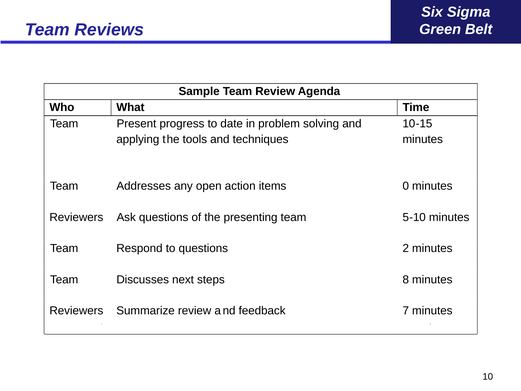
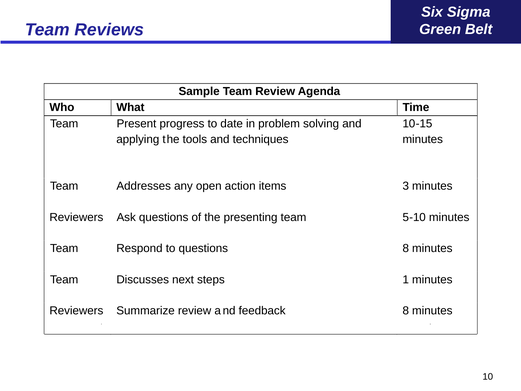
0: 0 -> 3
questions 2: 2 -> 8
8: 8 -> 1
feedback 7: 7 -> 8
